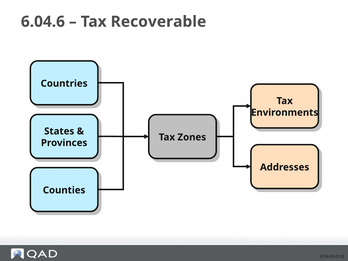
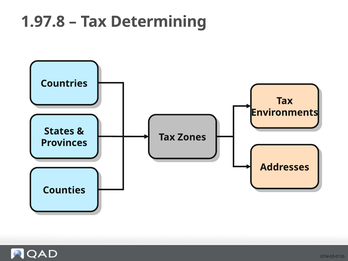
6.04.6: 6.04.6 -> 1.97.8
Recoverable: Recoverable -> Determining
